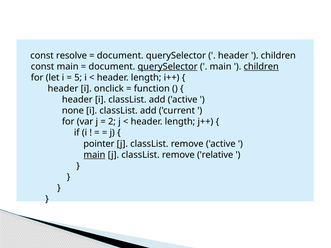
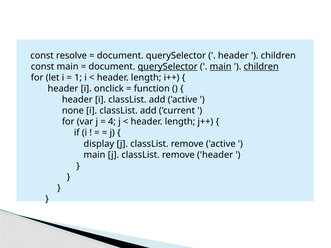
main at (221, 67) underline: none -> present
5: 5 -> 1
2: 2 -> 4
pointer: pointer -> display
main at (94, 155) underline: present -> none
remove relative: relative -> header
